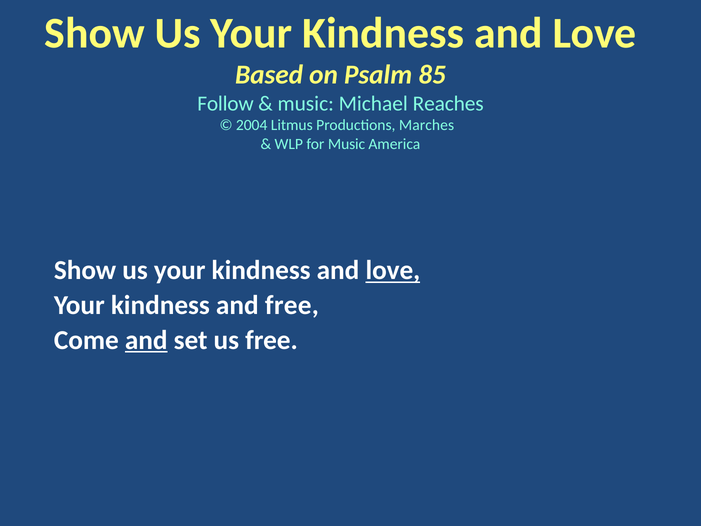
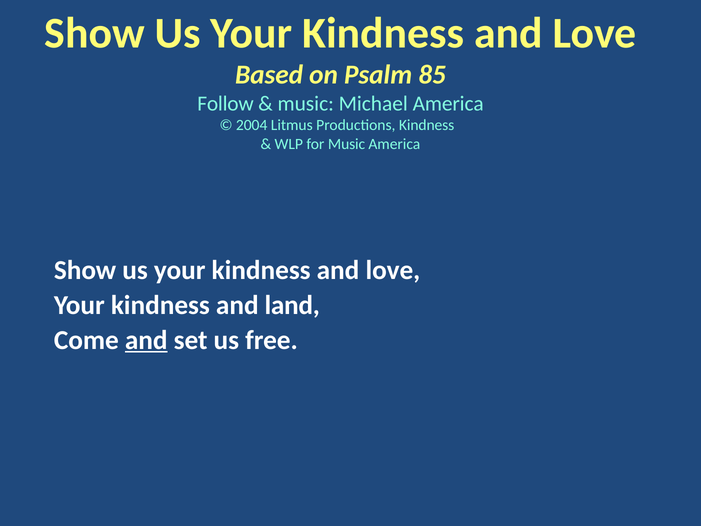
Michael Reaches: Reaches -> America
Productions Marches: Marches -> Kindness
love at (393, 270) underline: present -> none
and free: free -> land
